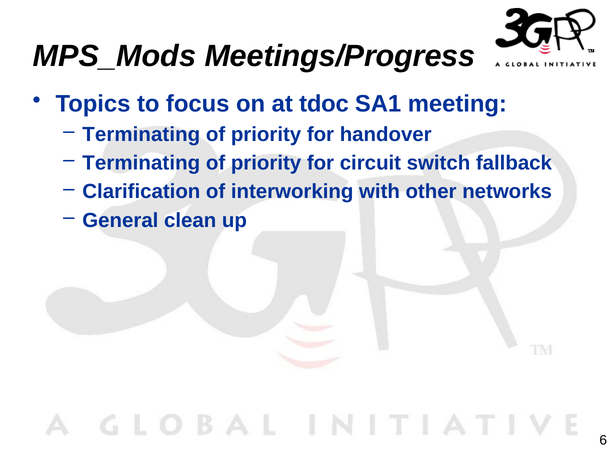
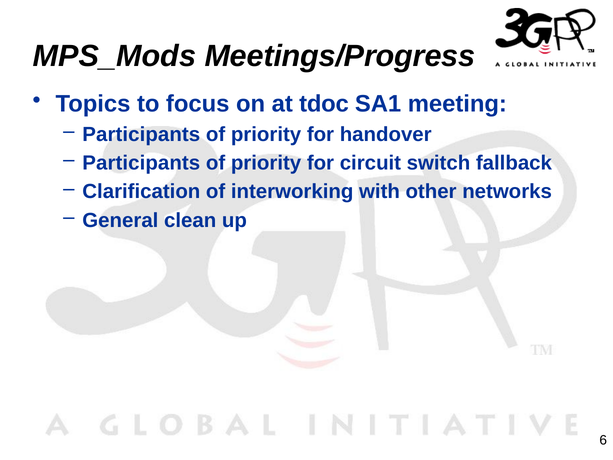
Terminating at (141, 134): Terminating -> Participants
Terminating at (141, 163): Terminating -> Participants
